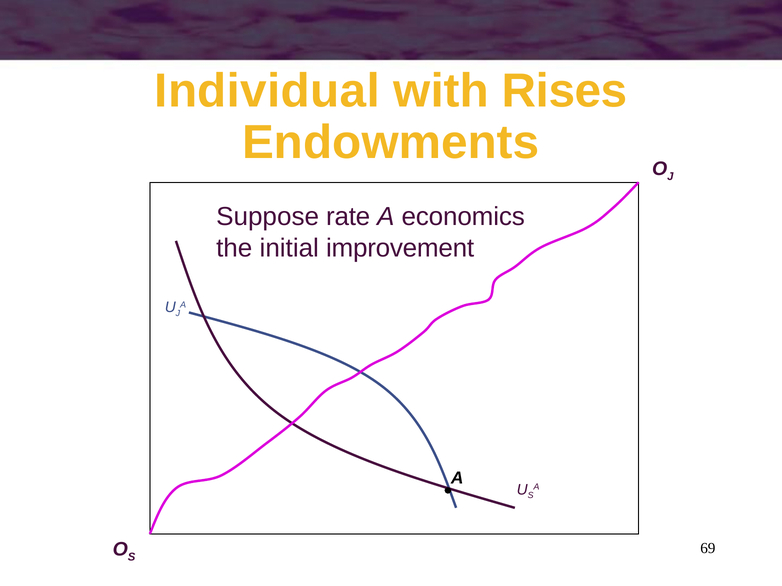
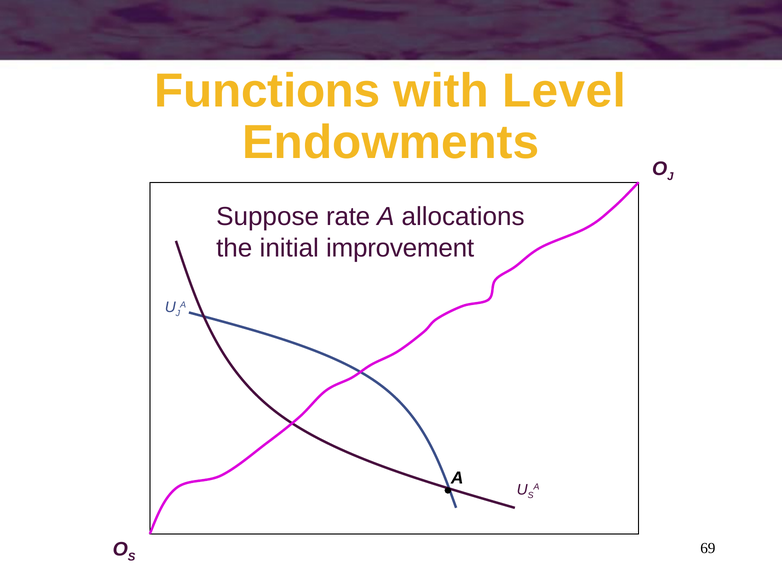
Individual: Individual -> Functions
Rises: Rises -> Level
economics: economics -> allocations
